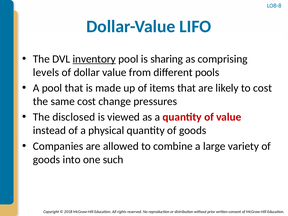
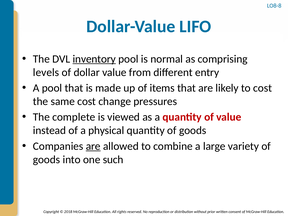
sharing: sharing -> normal
pools: pools -> entry
disclosed: disclosed -> complete
are at (93, 146) underline: none -> present
